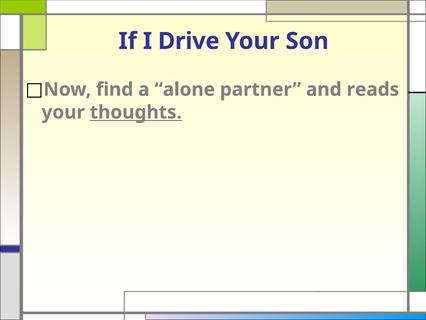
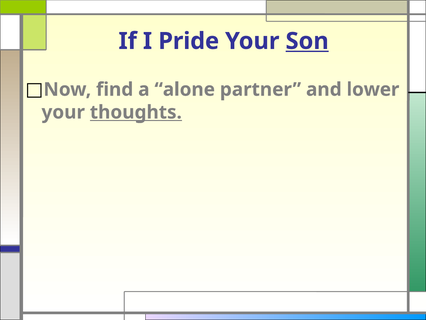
Drive: Drive -> Pride
Son underline: none -> present
reads: reads -> lower
